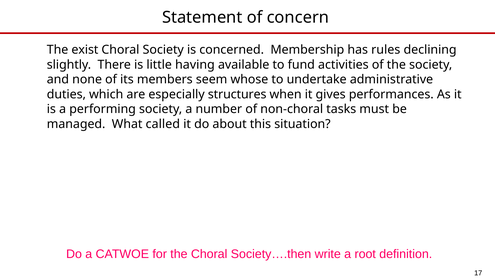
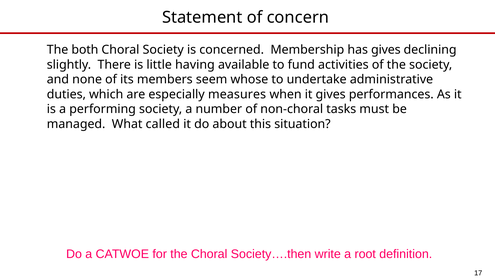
exist: exist -> both
has rules: rules -> gives
structures: structures -> measures
